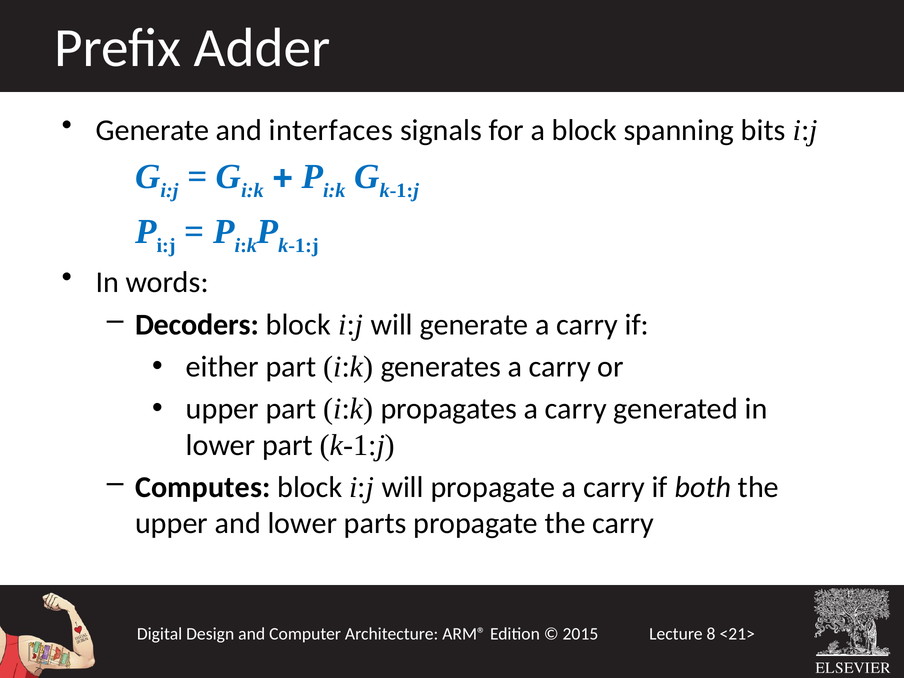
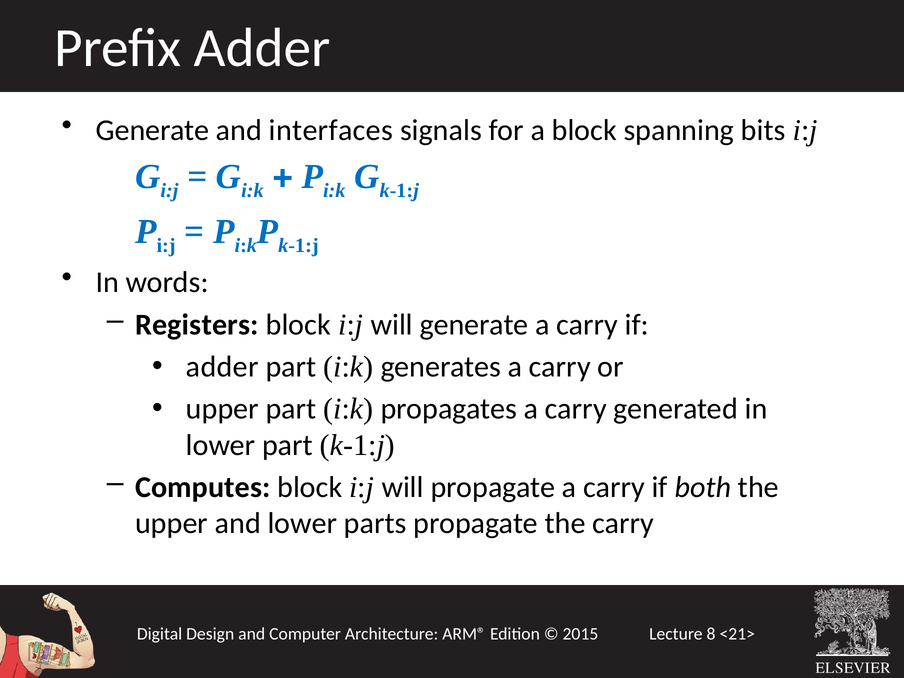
Decoders: Decoders -> Registers
either at (222, 367): either -> adder
